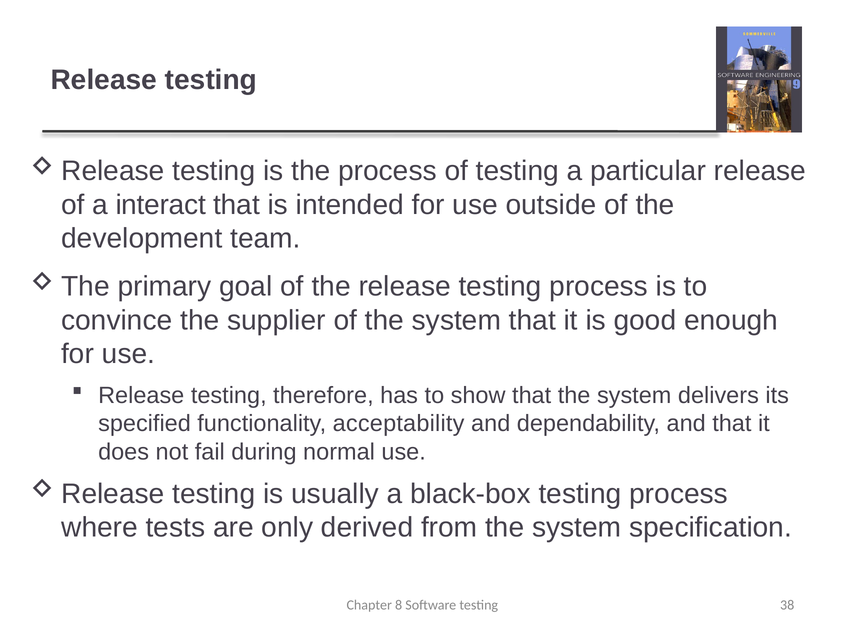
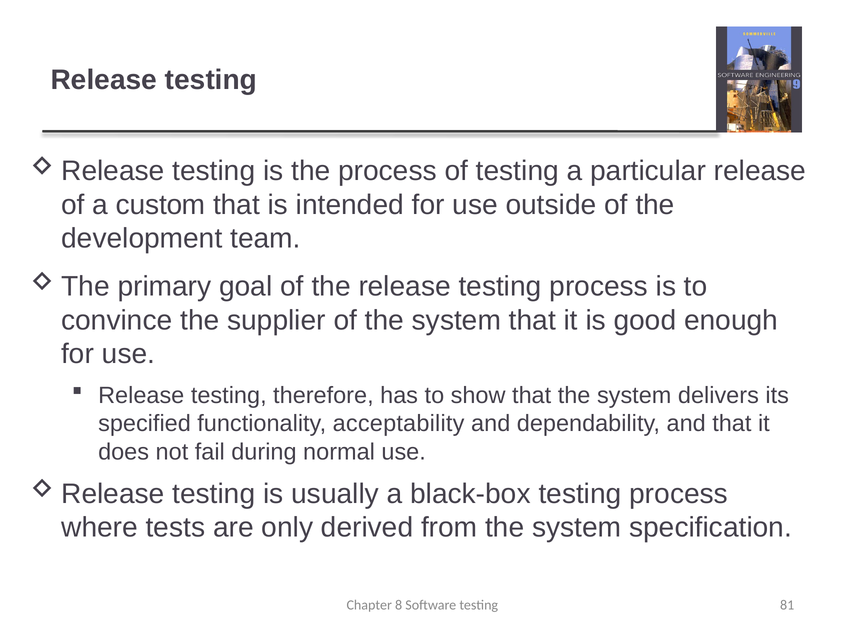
interact: interact -> custom
38: 38 -> 81
